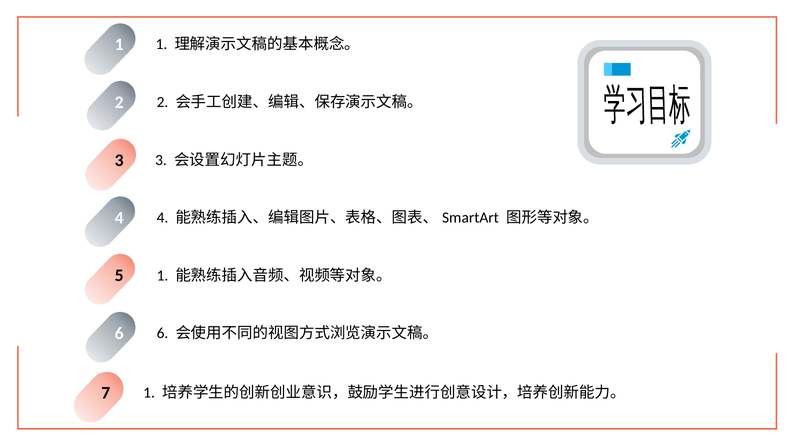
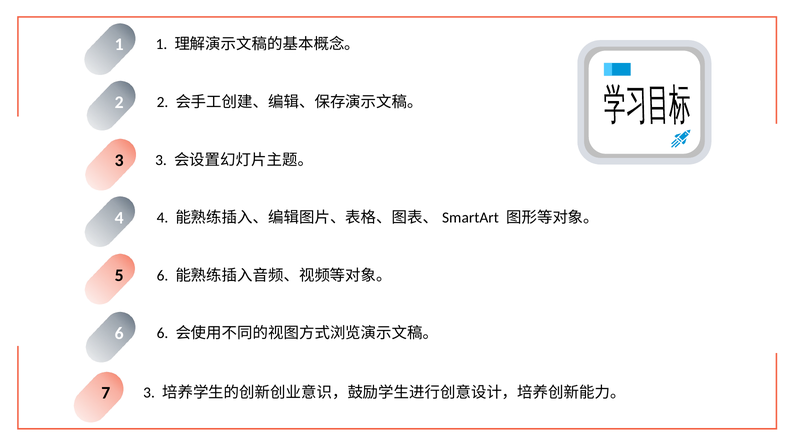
5 1: 1 -> 6
7 1: 1 -> 3
